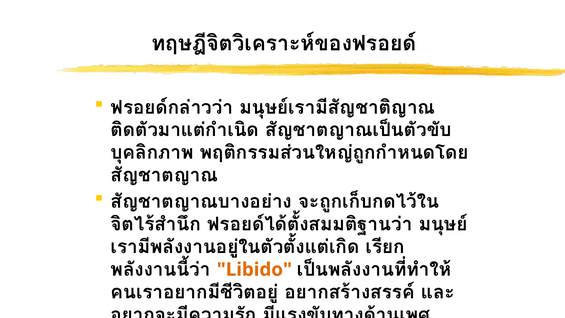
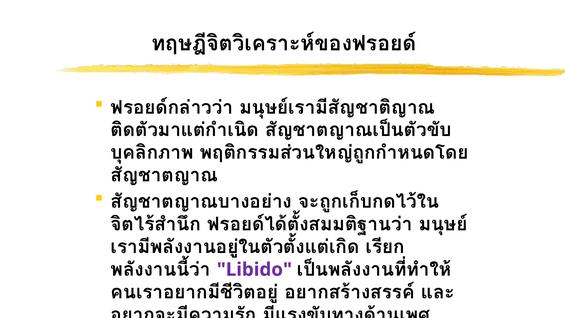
Libido colour: orange -> purple
